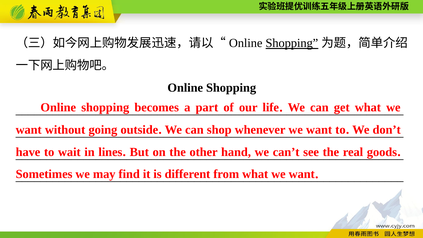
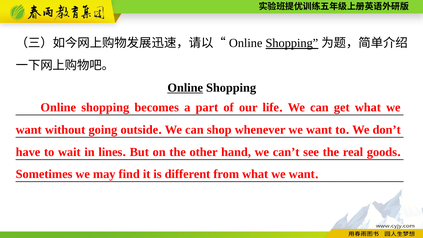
Online at (185, 88) underline: none -> present
